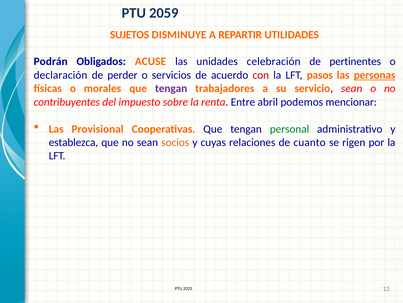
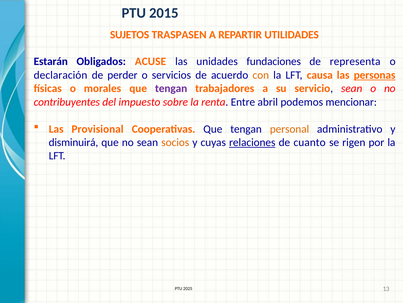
2059: 2059 -> 2015
DISMINUYE: DISMINUYE -> TRASPASEN
Podrán: Podrán -> Estarán
celebración: celebración -> fundaciones
pertinentes: pertinentes -> representa
con colour: red -> orange
pasos: pasos -> causa
personal colour: green -> orange
establezca: establezca -> disminuirá
relaciones underline: none -> present
